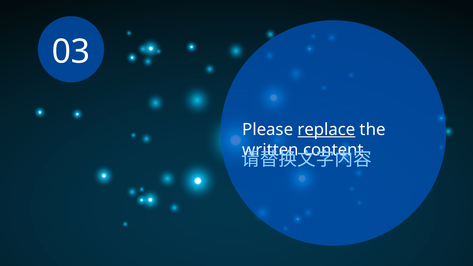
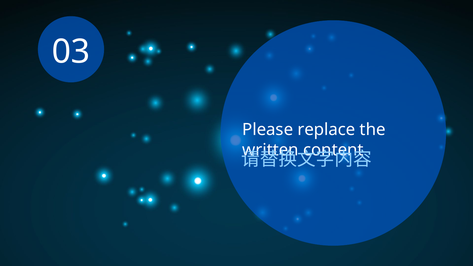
replace underline: present -> none
